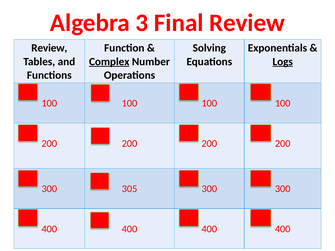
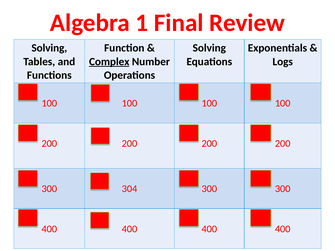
3: 3 -> 1
Review at (49, 48): Review -> Solving
Logs underline: present -> none
305: 305 -> 304
